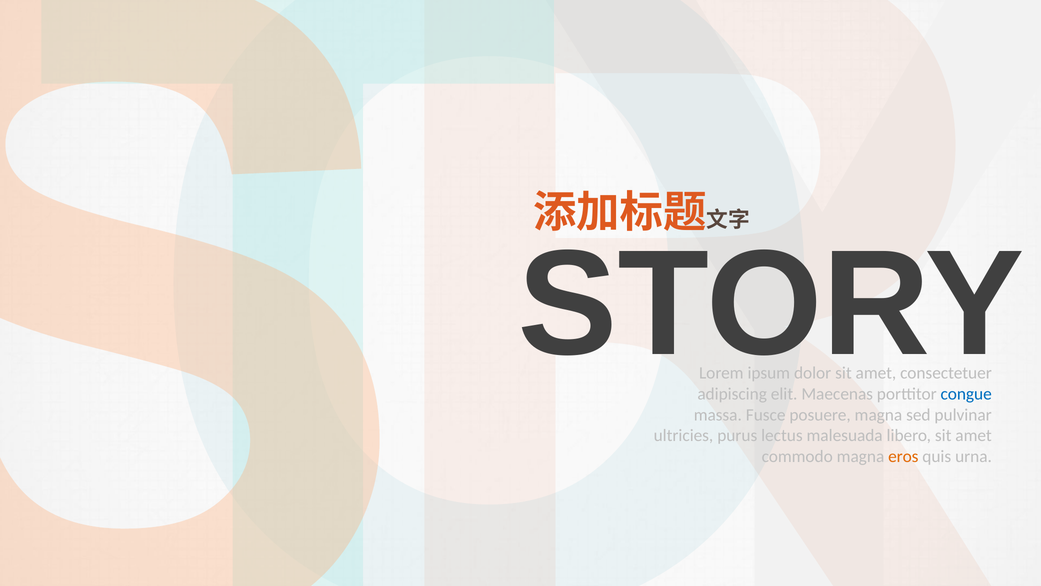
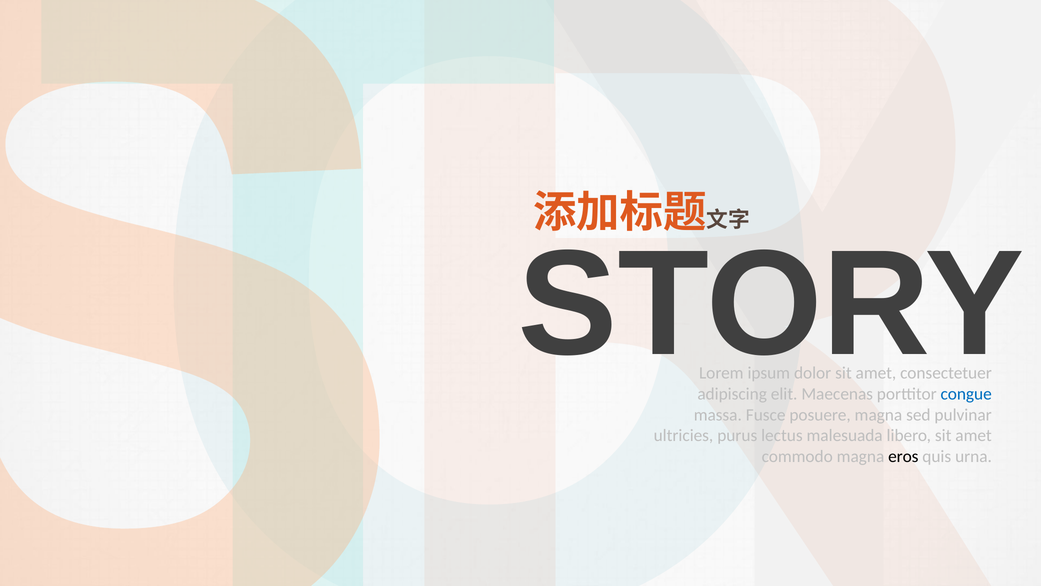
eros colour: orange -> black
